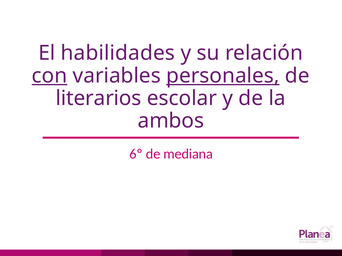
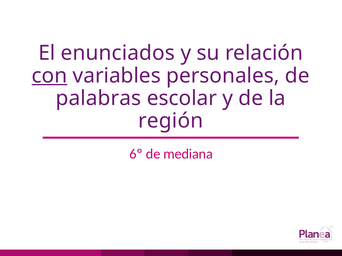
habilidades: habilidades -> enunciados
personales underline: present -> none
literarios: literarios -> palabras
ambos: ambos -> región
